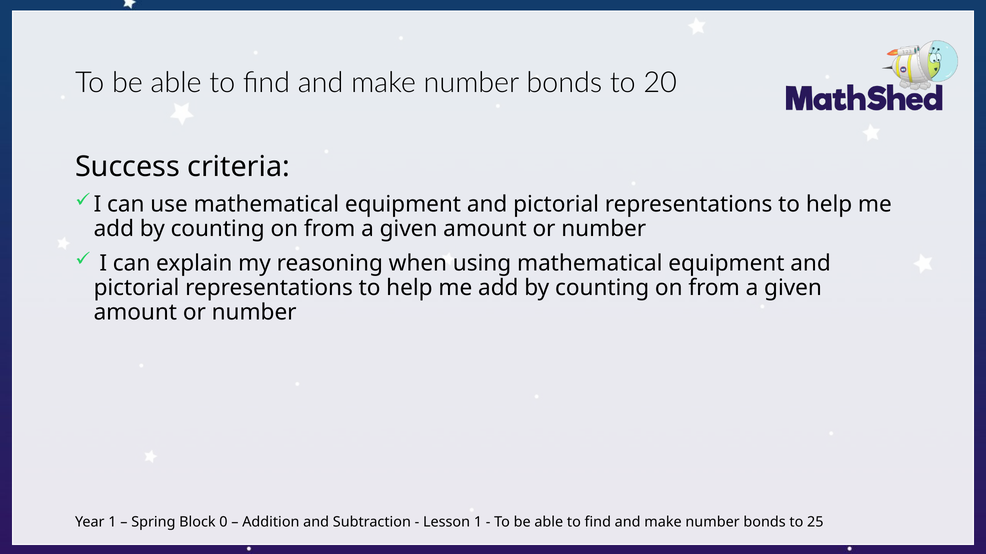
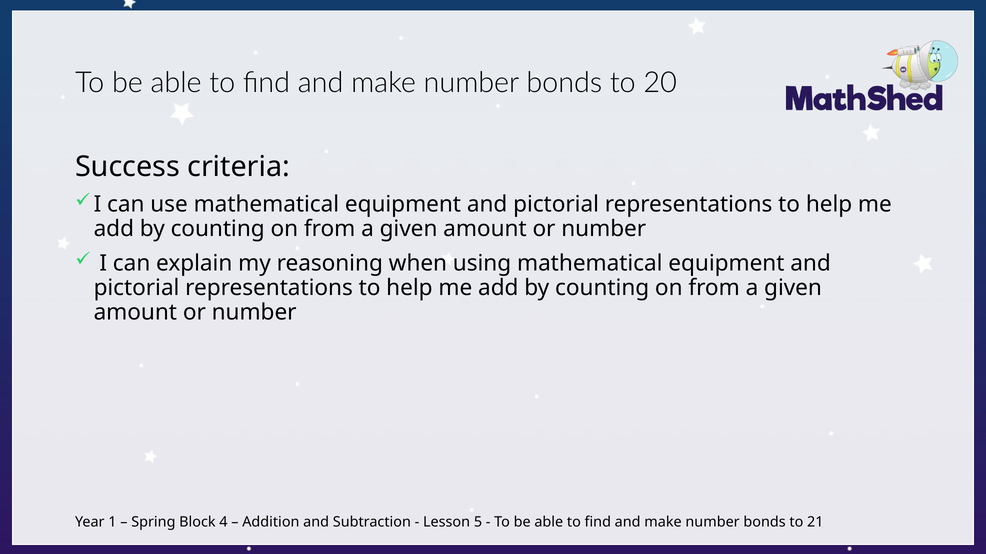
0: 0 -> 4
Lesson 1: 1 -> 5
25: 25 -> 21
